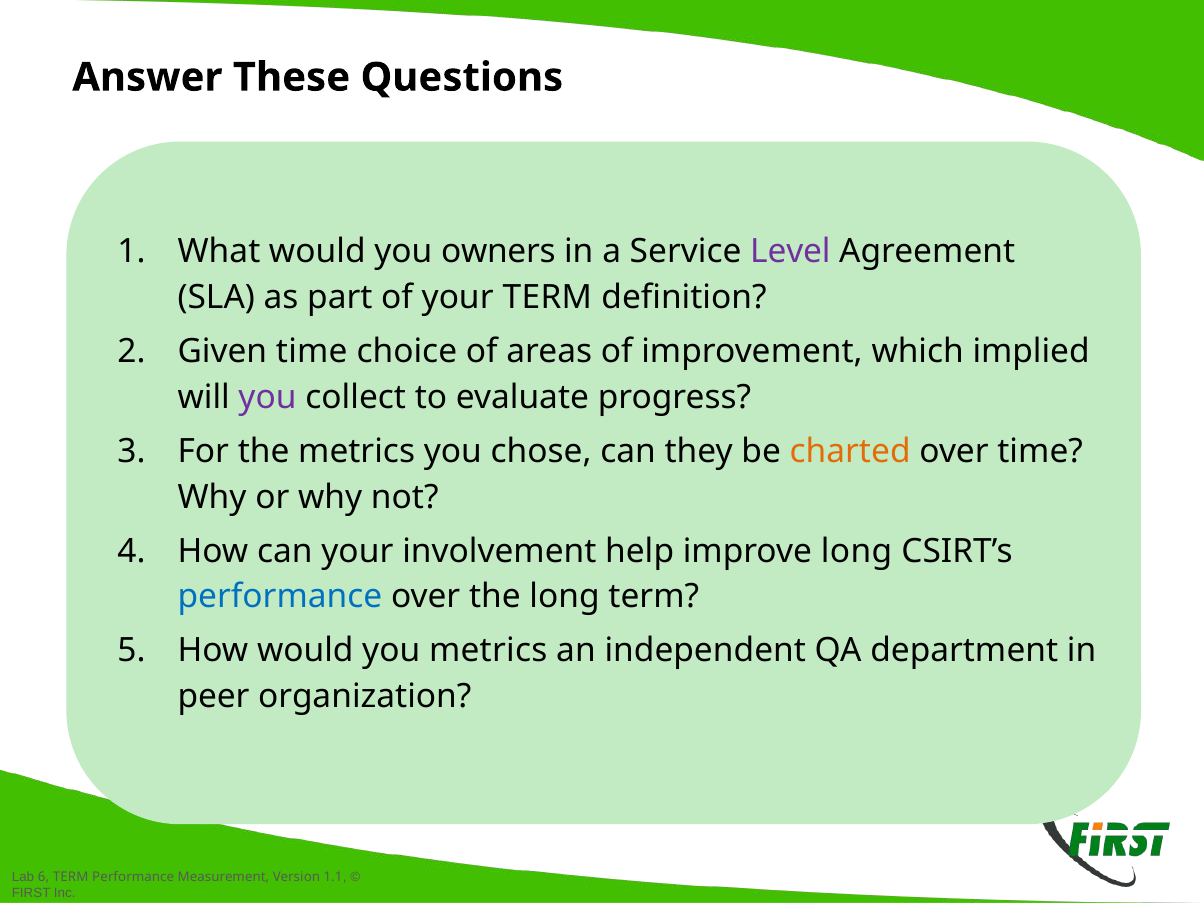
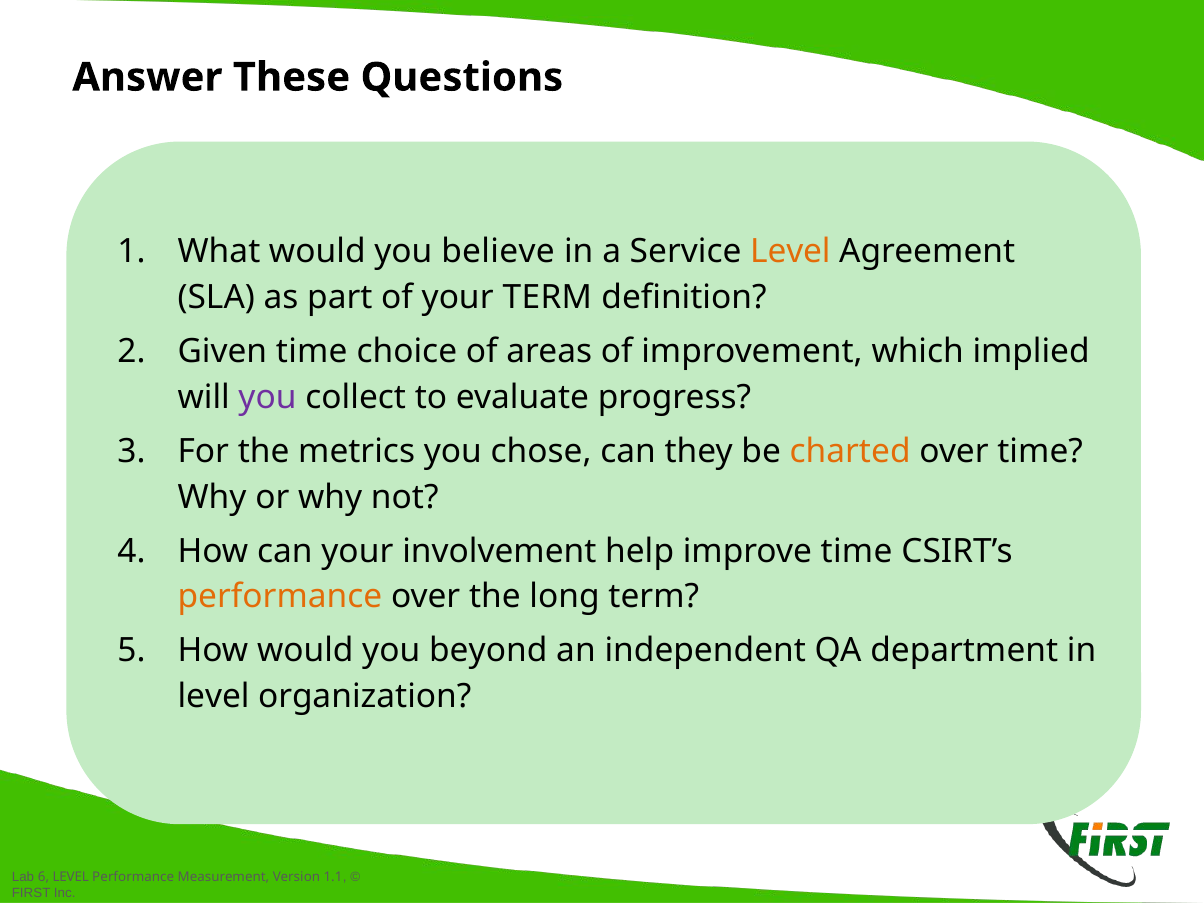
owners: owners -> believe
Level at (790, 252) colour: purple -> orange
improve long: long -> time
performance at (280, 597) colour: blue -> orange
you metrics: metrics -> beyond
peer at (214, 697): peer -> level
TERM at (71, 877): TERM -> LEVEL
